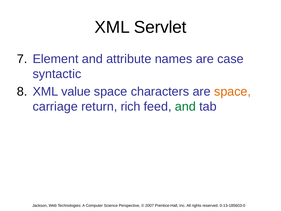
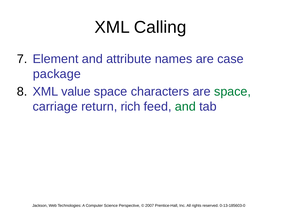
Servlet: Servlet -> Calling
syntactic: syntactic -> package
space at (233, 91) colour: orange -> green
